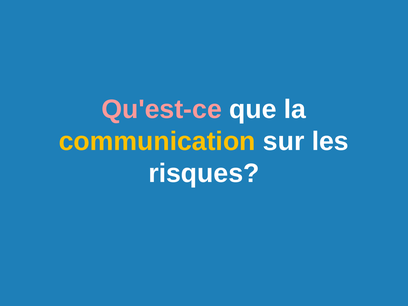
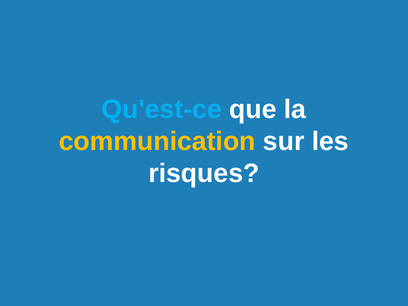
Qu'est-ce colour: pink -> light blue
